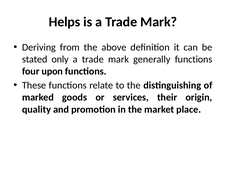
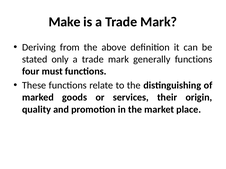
Helps: Helps -> Make
upon: upon -> must
